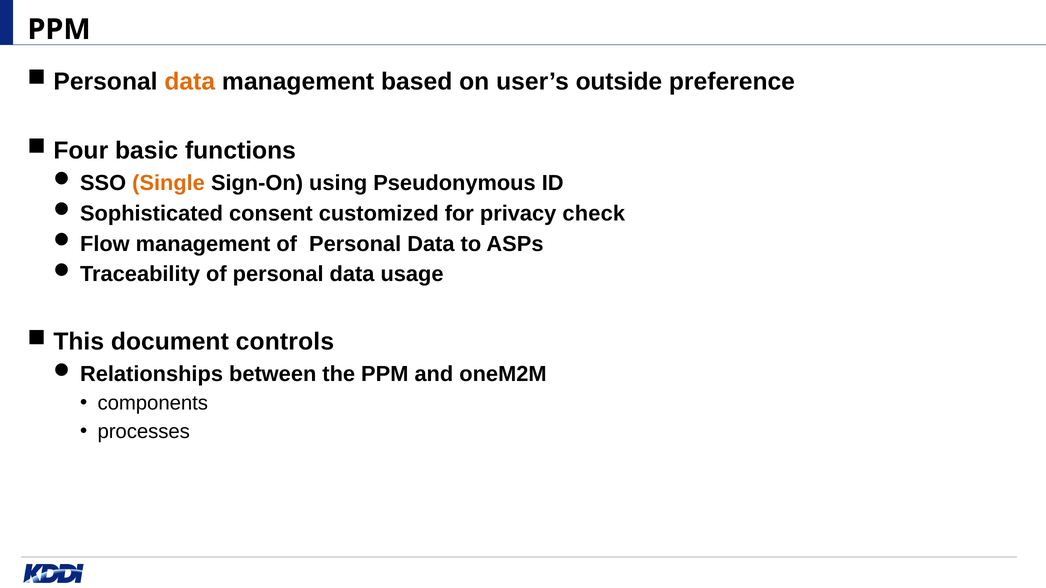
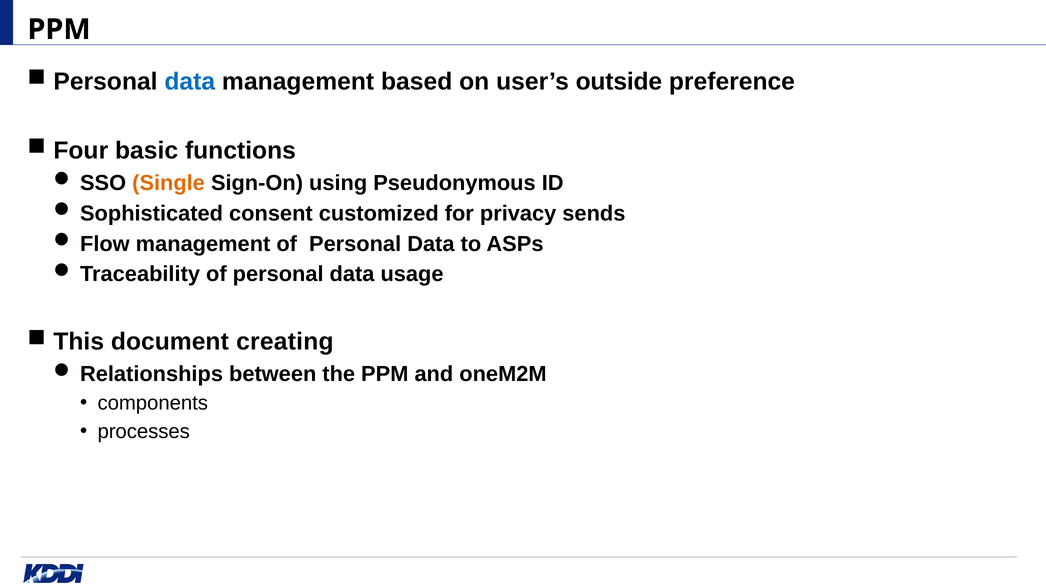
data at (190, 82) colour: orange -> blue
check: check -> sends
controls: controls -> creating
